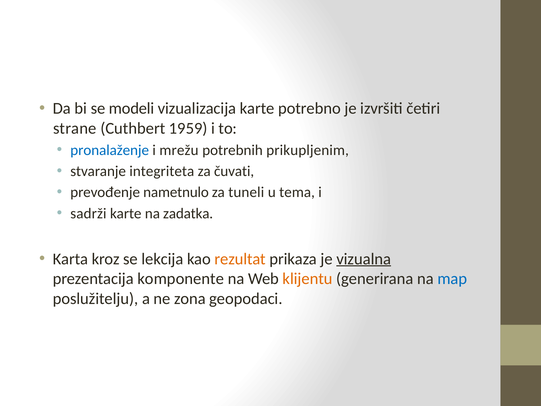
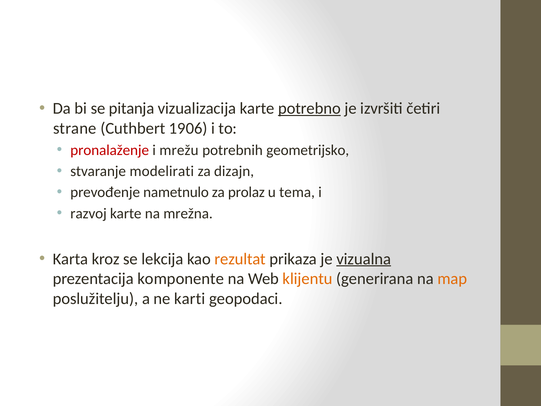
modeli: modeli -> pitanja
potrebno underline: none -> present
1959: 1959 -> 1906
pronalaženje colour: blue -> red
prikupljenim: prikupljenim -> geometrijsko
integriteta: integriteta -> modelirati
čuvati: čuvati -> dizajn
tuneli: tuneli -> prolaz
sadrži: sadrži -> razvoj
zadatka: zadatka -> mrežna
map colour: blue -> orange
zona: zona -> karti
